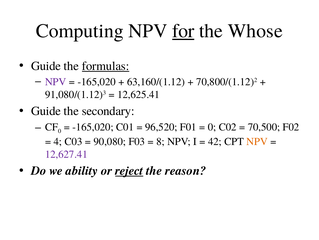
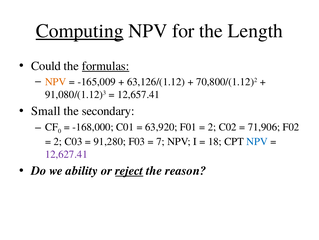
Computing underline: none -> present
for underline: present -> none
Whose: Whose -> Length
Guide at (46, 66): Guide -> Could
NPV at (56, 82) colour: purple -> orange
-165,020 at (97, 82): -165,020 -> -165,009
63,160/(1.12: 63,160/(1.12 -> 63,126/(1.12
12,625.41: 12,625.41 -> 12,657.41
Guide at (46, 111): Guide -> Small
-165,020 at (93, 127): -165,020 -> -168,000
96,520: 96,520 -> 63,920
0 at (212, 127): 0 -> 2
70,500: 70,500 -> 71,906
4 at (58, 141): 4 -> 2
90,080: 90,080 -> 91,280
8: 8 -> 7
42: 42 -> 18
NPV at (257, 141) colour: orange -> blue
